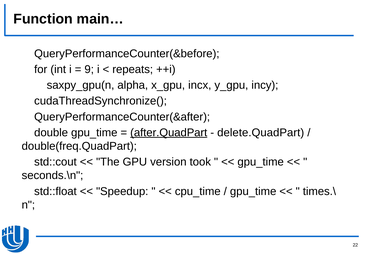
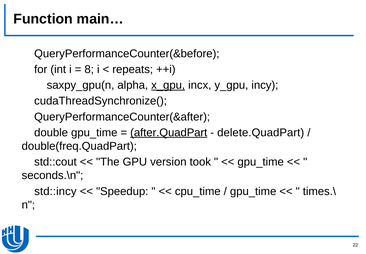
9: 9 -> 8
x_gpu underline: none -> present
std::float: std::float -> std::incy
